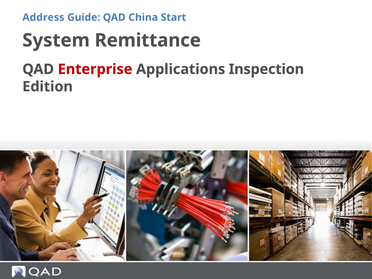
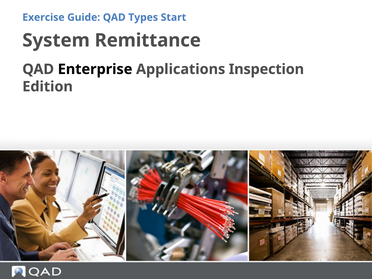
Address: Address -> Exercise
China: China -> Types
Enterprise colour: red -> black
